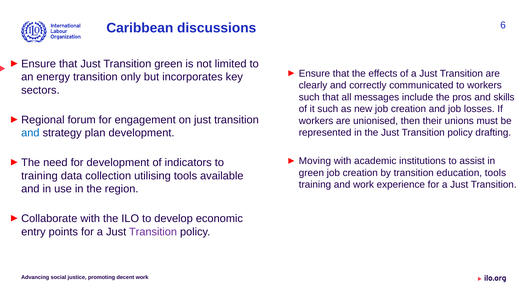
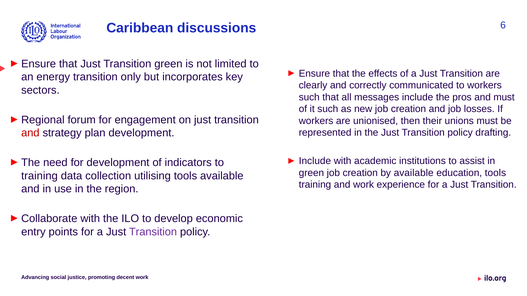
and skills: skills -> must
and at (30, 133) colour: blue -> red
Moving at (315, 161): Moving -> Include
by transition: transition -> available
